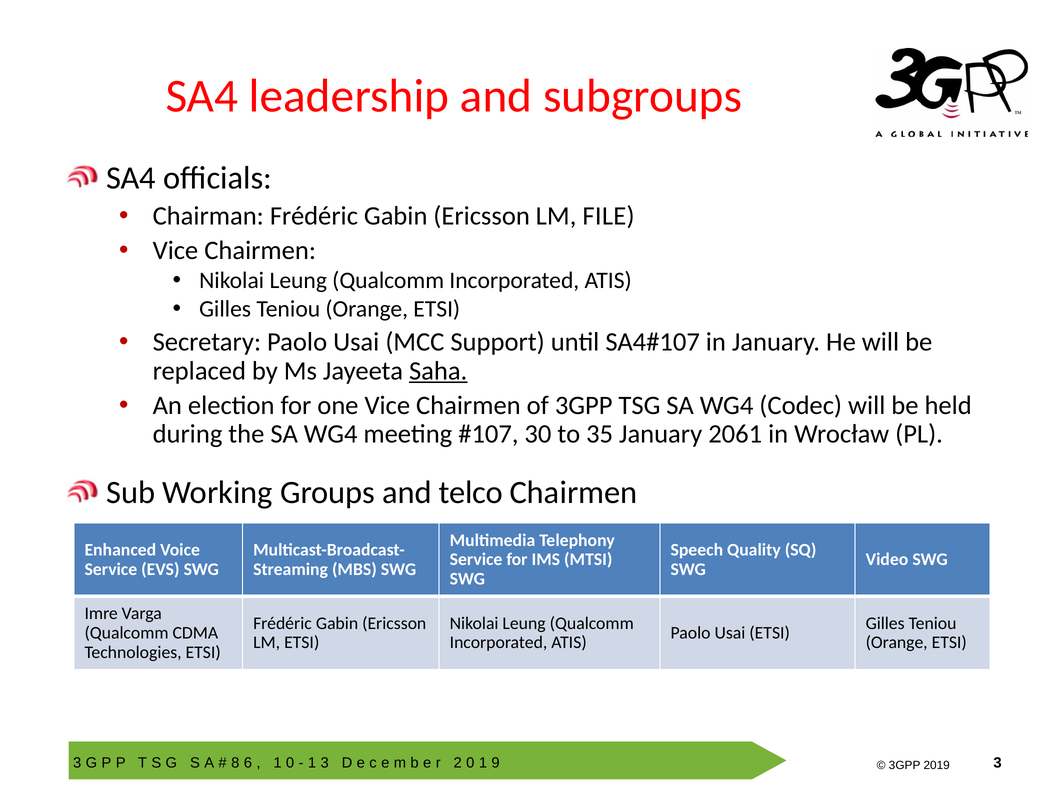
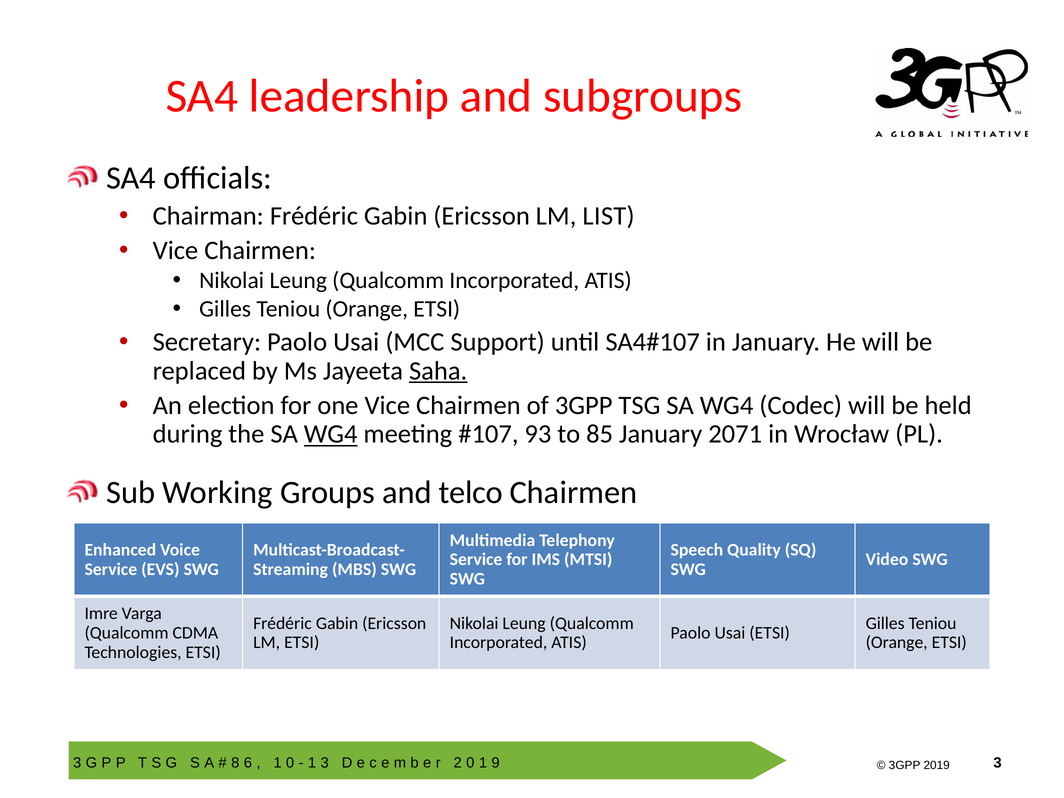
FILE: FILE -> LIST
WG4 at (331, 434) underline: none -> present
30: 30 -> 93
35: 35 -> 85
2061: 2061 -> 2071
